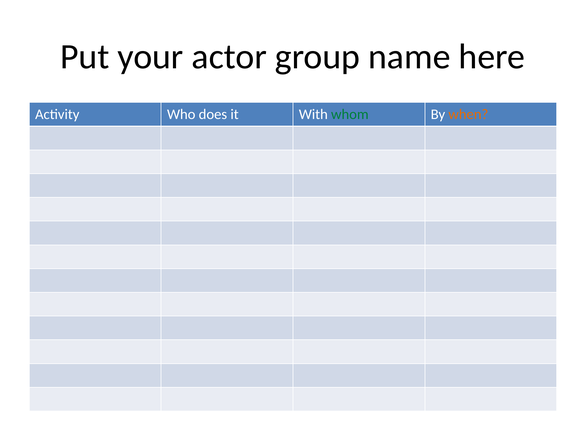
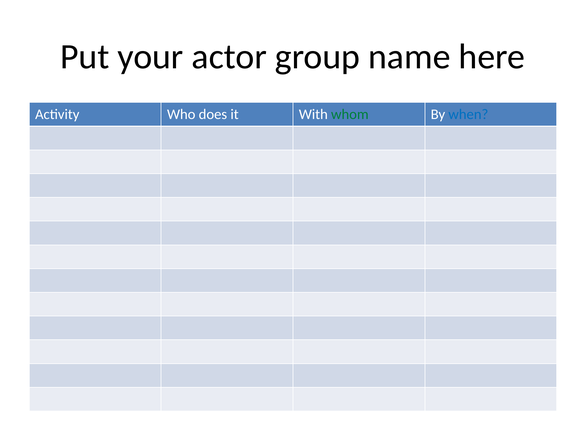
when colour: orange -> blue
